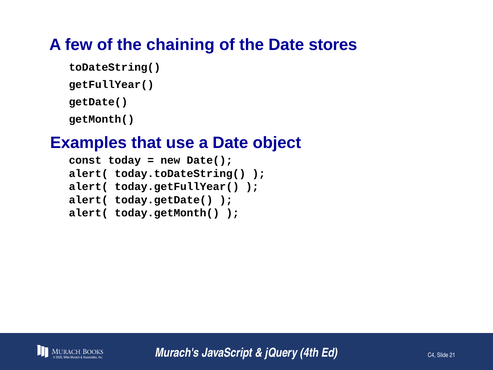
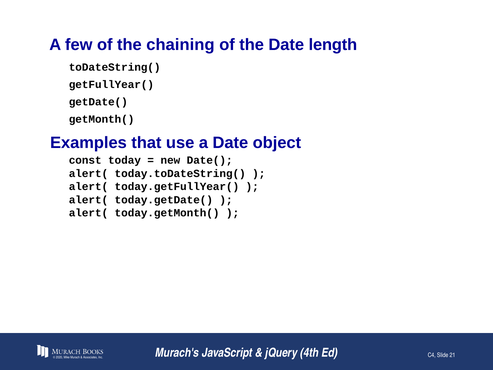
stores: stores -> length
